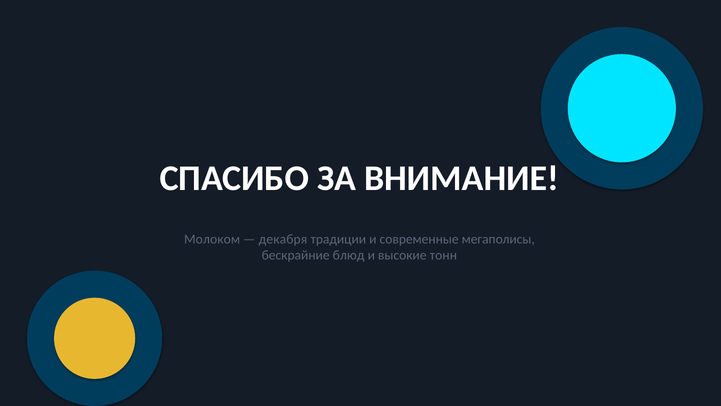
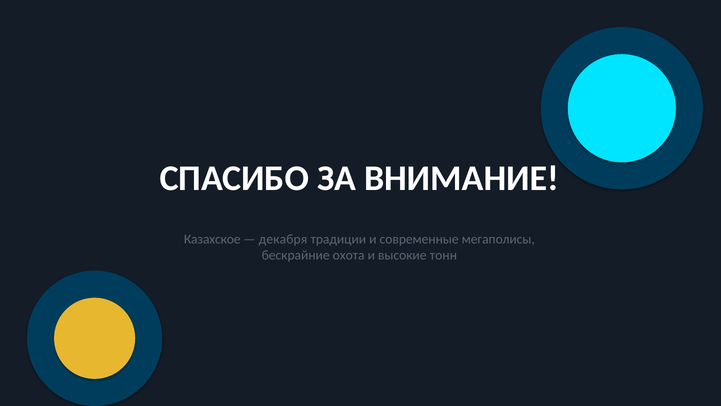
Молоком: Молоком -> Казахское
блюд: блюд -> охота
